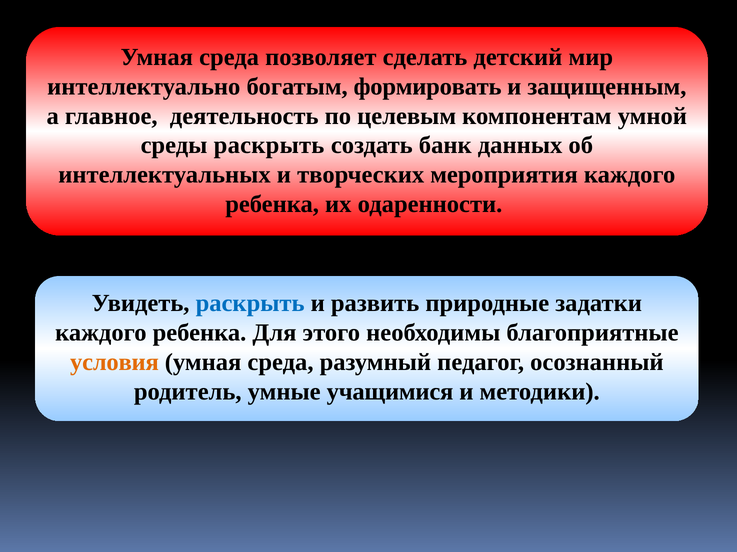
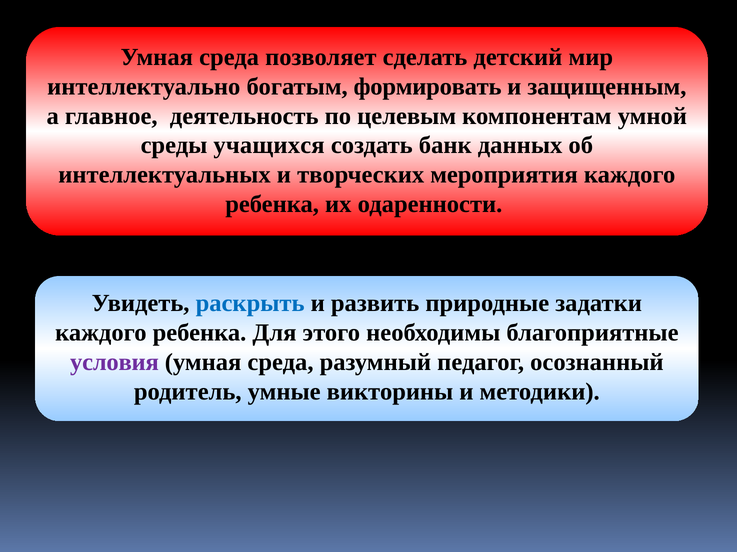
среды раскрыть: раскрыть -> учащихся
условия colour: orange -> purple
учащимися: учащимися -> викторины
